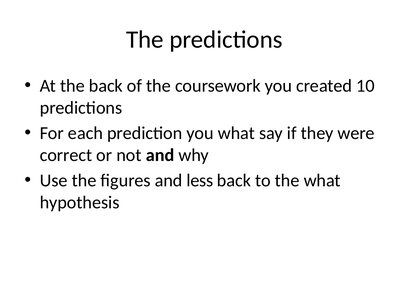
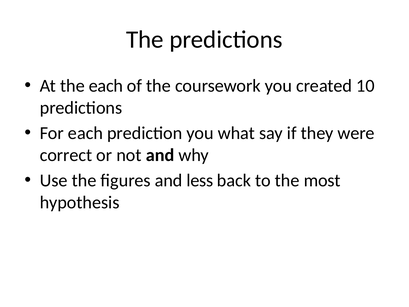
the back: back -> each
the what: what -> most
